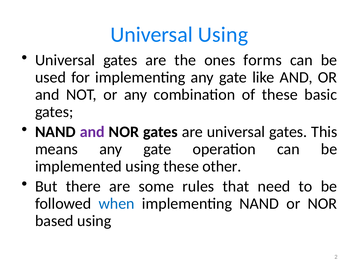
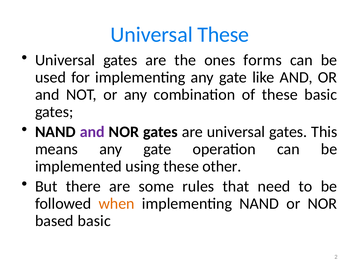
Universal Using: Using -> These
when colour: blue -> orange
based using: using -> basic
